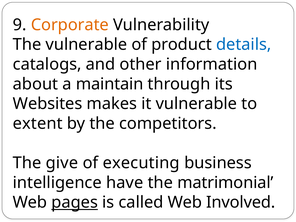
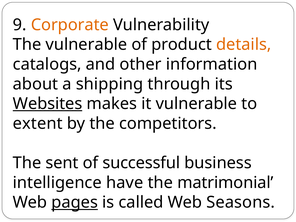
details colour: blue -> orange
maintain: maintain -> shipping
Websites underline: none -> present
give: give -> sent
executing: executing -> successful
Involved: Involved -> Seasons
